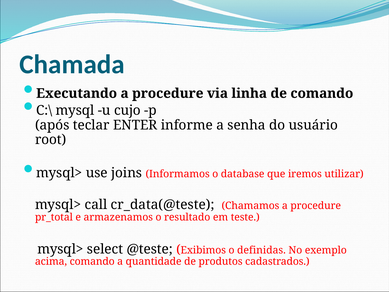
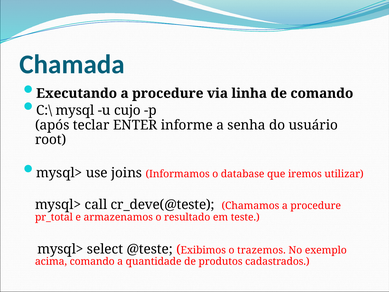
cr_data(@teste: cr_data(@teste -> cr_deve(@teste
definidas: definidas -> trazemos
